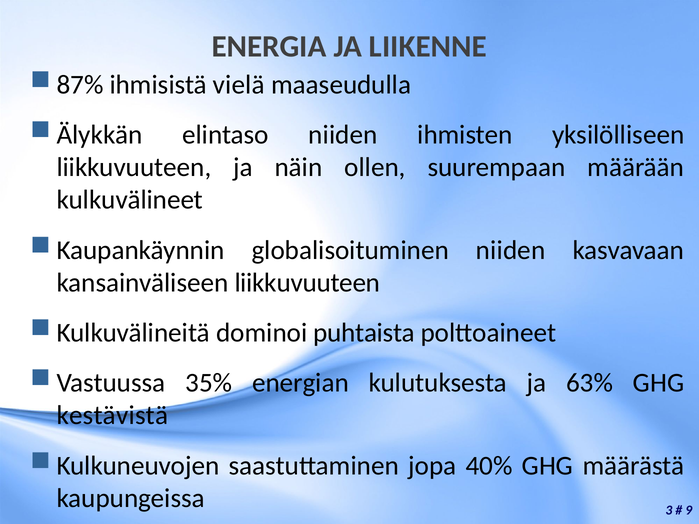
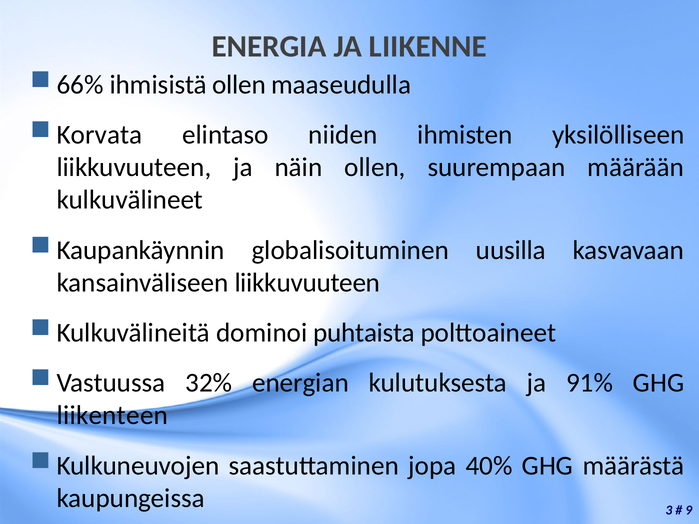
87%: 87% -> 66%
ihmisistä vielä: vielä -> ollen
Älykkän: Älykkän -> Korvata
globalisoituminen niiden: niiden -> uusilla
35%: 35% -> 32%
63%: 63% -> 91%
kestävistä: kestävistä -> liikenteen
